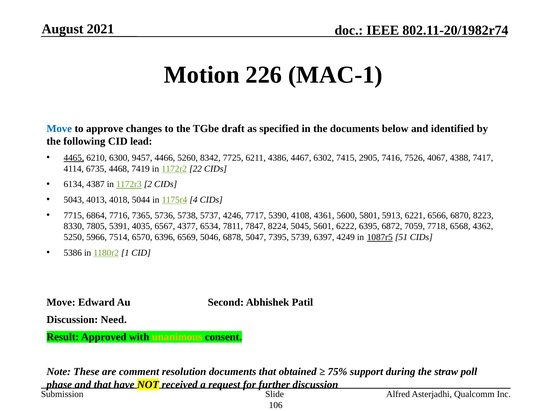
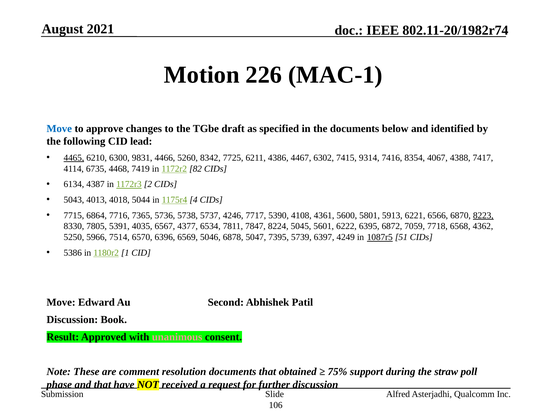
9457: 9457 -> 9831
2905: 2905 -> 9314
7526: 7526 -> 8354
22: 22 -> 82
8223 underline: none -> present
Need: Need -> Book
unanimous colour: yellow -> pink
